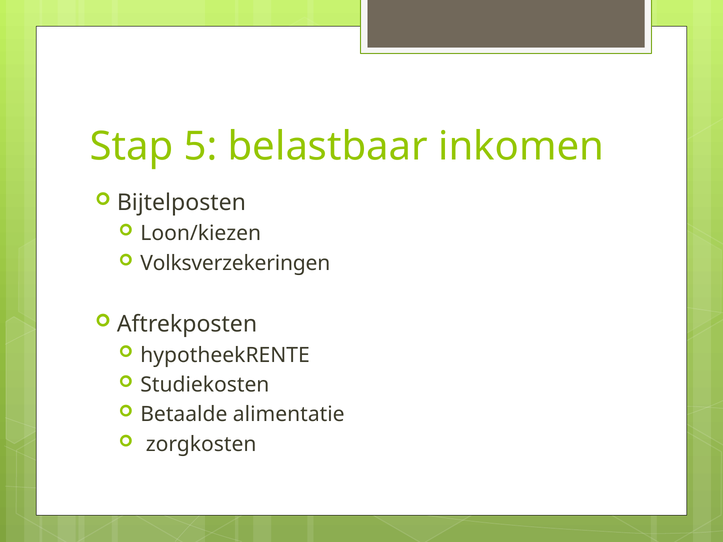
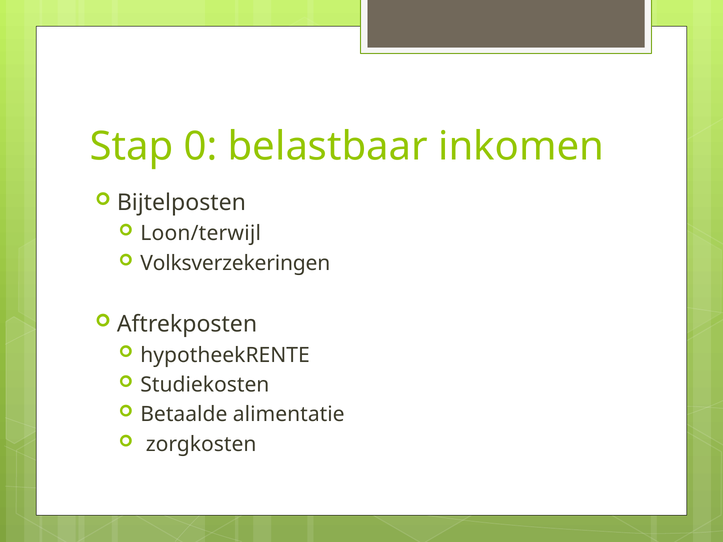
5: 5 -> 0
Loon/kiezen: Loon/kiezen -> Loon/terwijl
